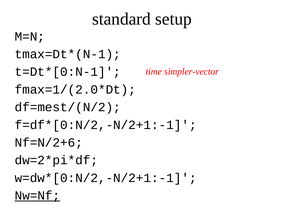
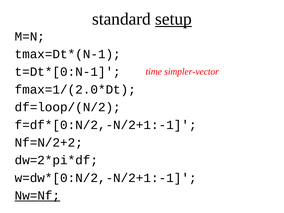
setup underline: none -> present
df=mest/(N/2: df=mest/(N/2 -> df=loop/(N/2
Nf=N/2+6: Nf=N/2+6 -> Nf=N/2+2
